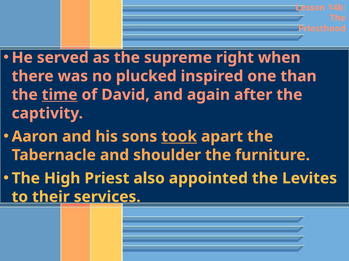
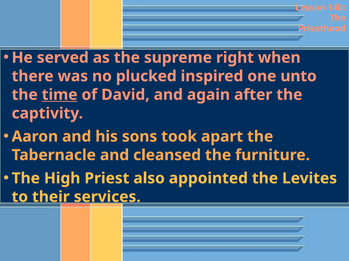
than: than -> unto
took underline: present -> none
shoulder: shoulder -> cleansed
